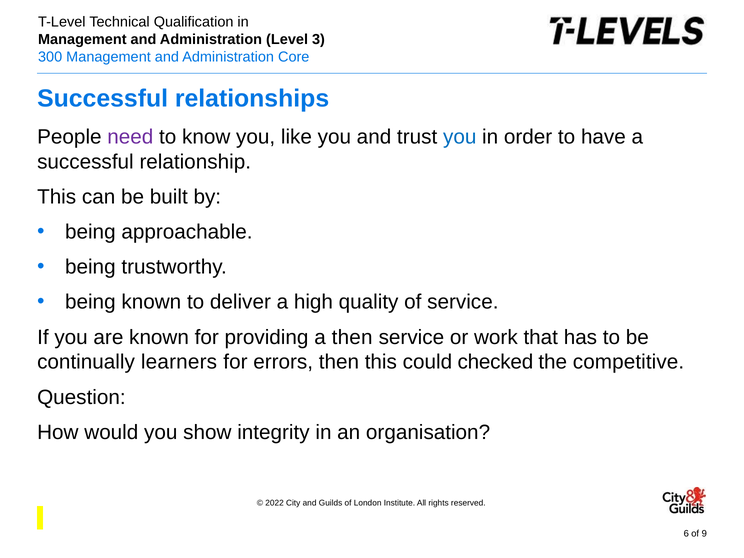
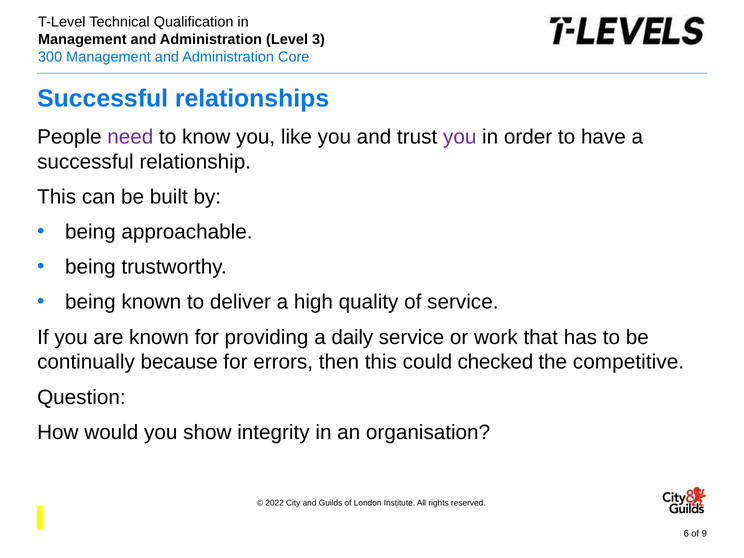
you at (460, 137) colour: blue -> purple
a then: then -> daily
learners: learners -> because
